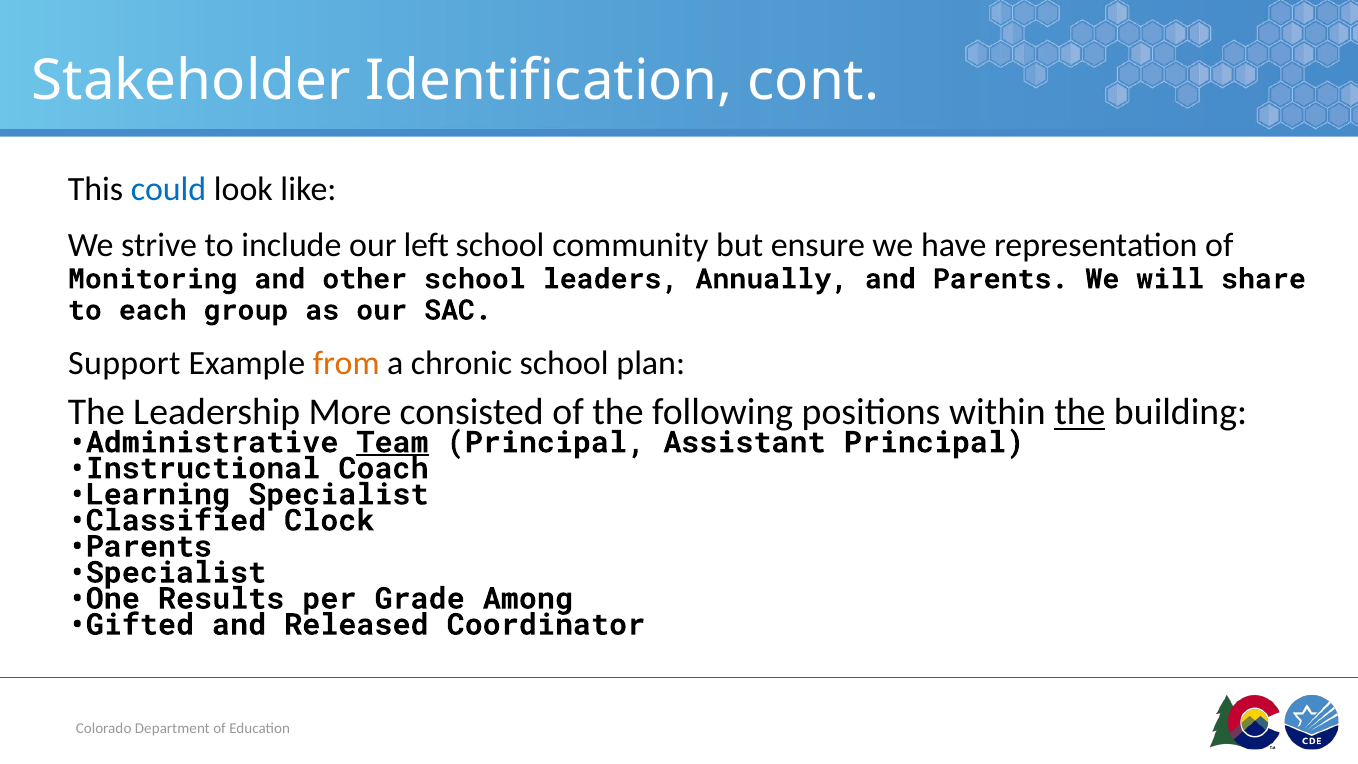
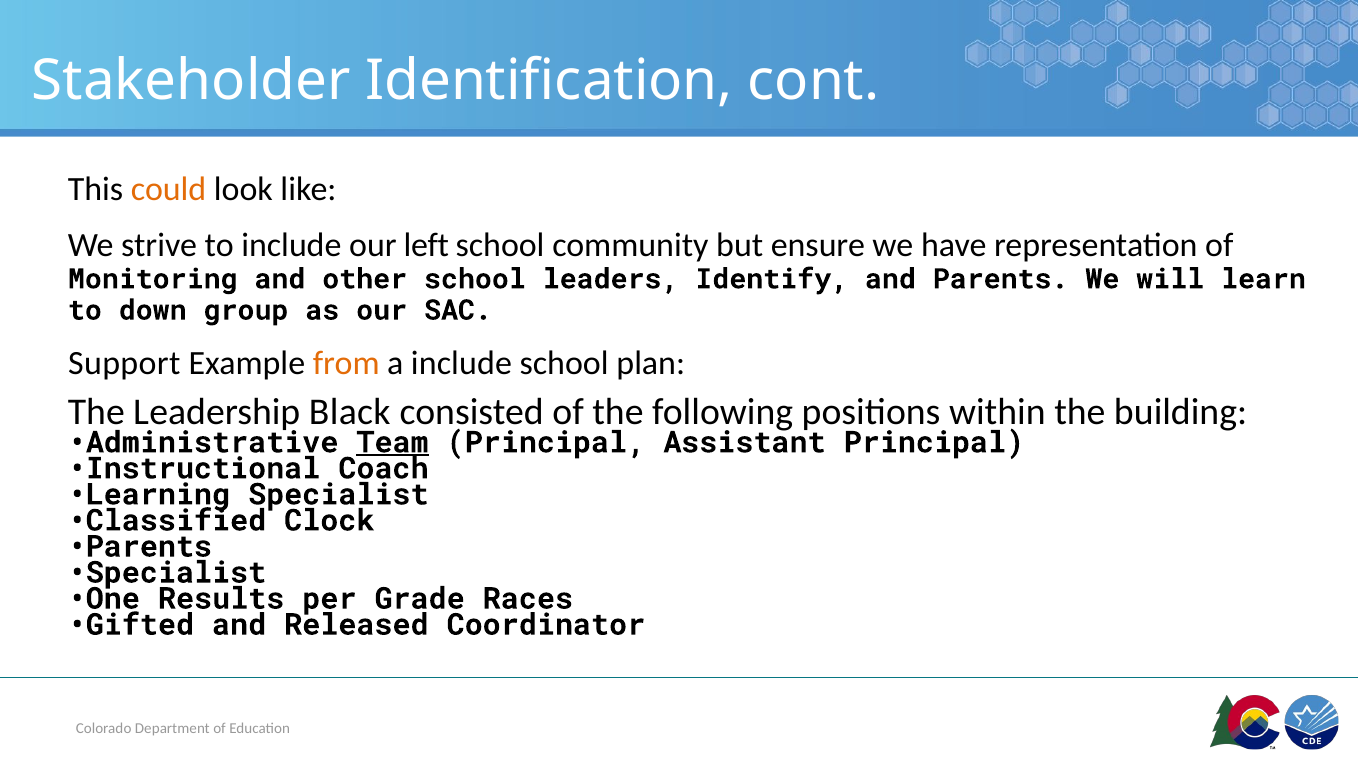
could colour: blue -> orange
Annually: Annually -> Identify
share: share -> learn
each: each -> down
a chronic: chronic -> include
More: More -> Black
the at (1080, 412) underline: present -> none
Among: Among -> Races
